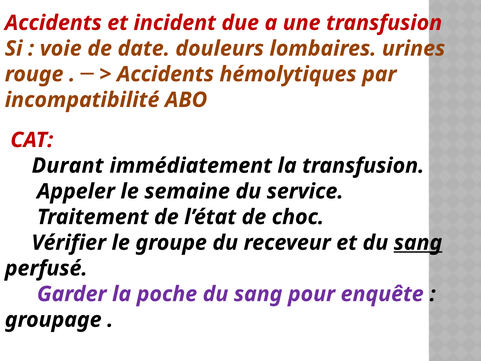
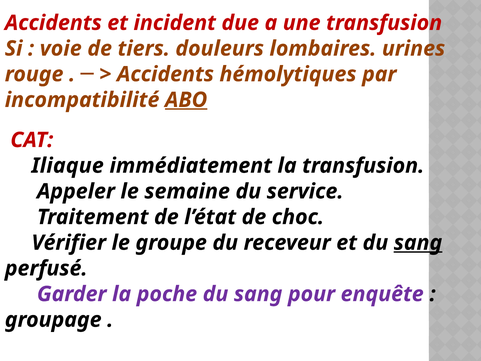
date: date -> tiers
ABO underline: none -> present
Durant: Durant -> Iliaque
